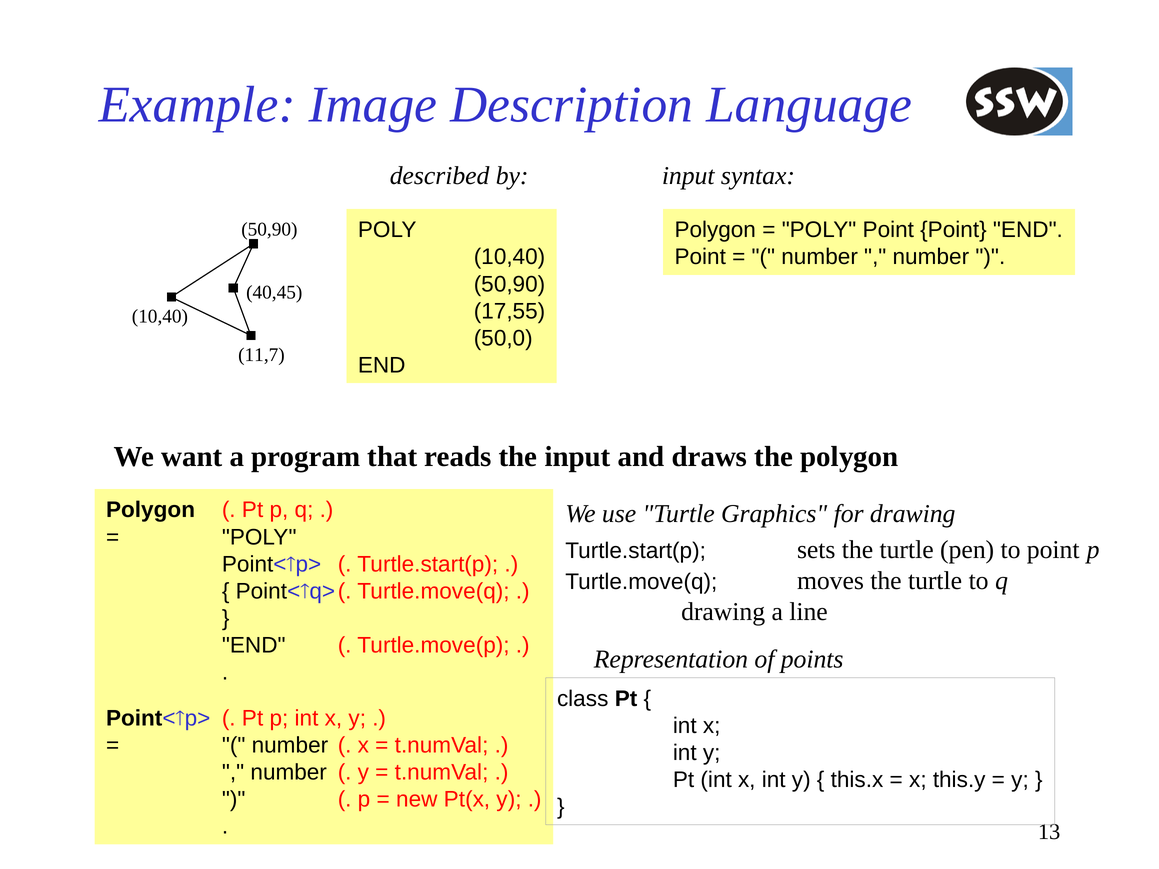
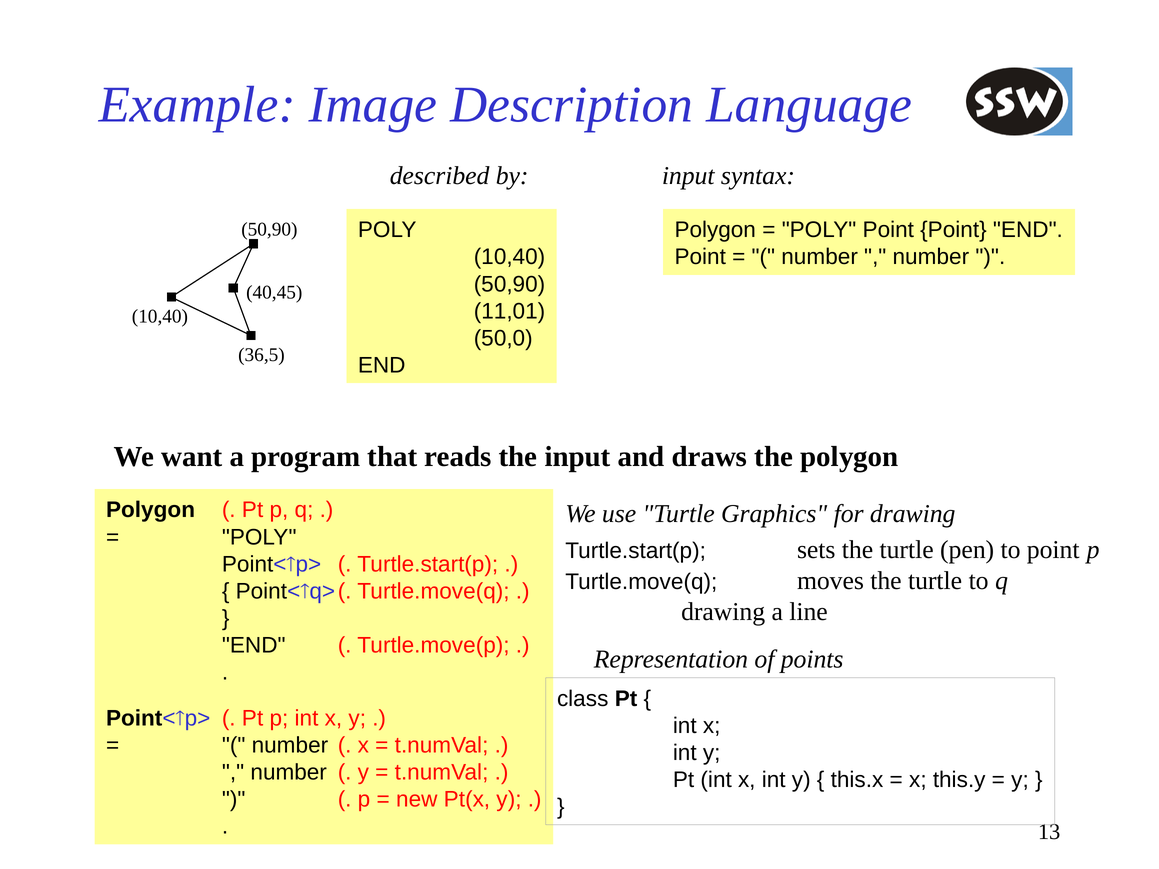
17,55: 17,55 -> 11,01
11,7: 11,7 -> 36,5
